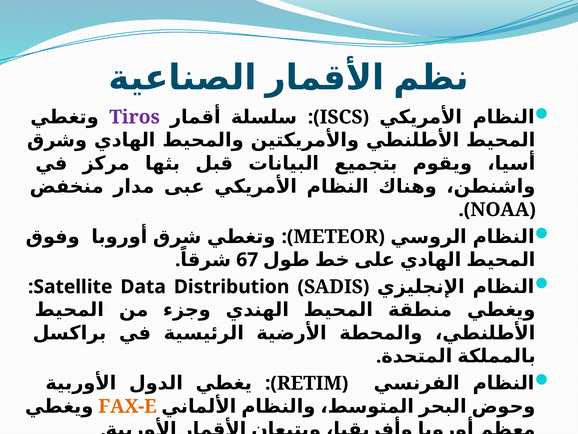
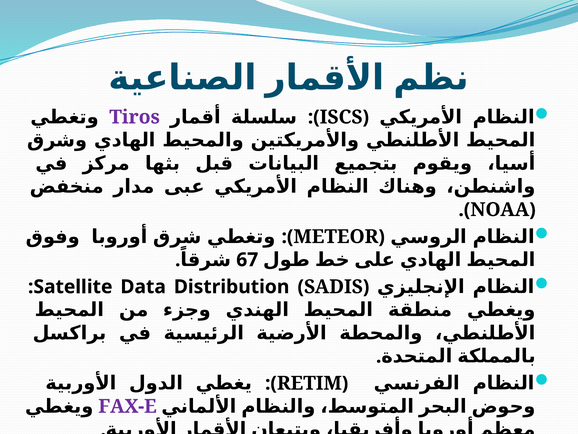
FAX-E colour: orange -> purple
